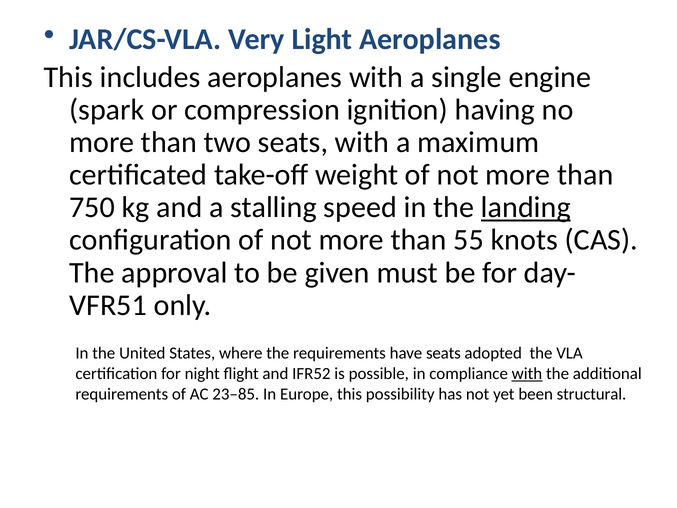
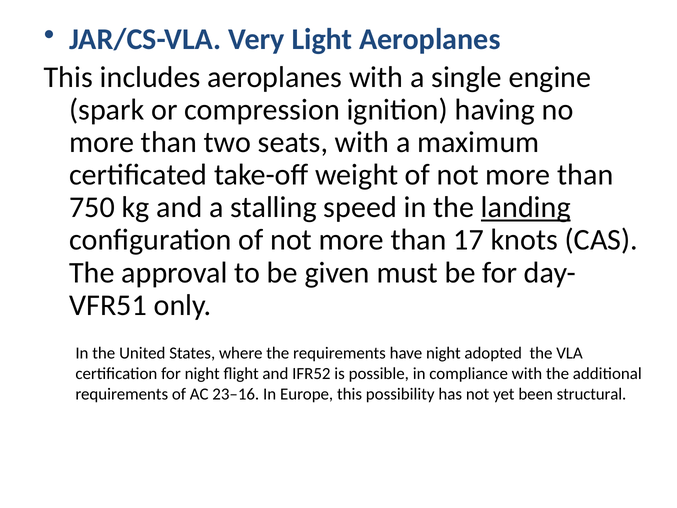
55: 55 -> 17
have seats: seats -> night
with at (527, 373) underline: present -> none
23–85: 23–85 -> 23–16
